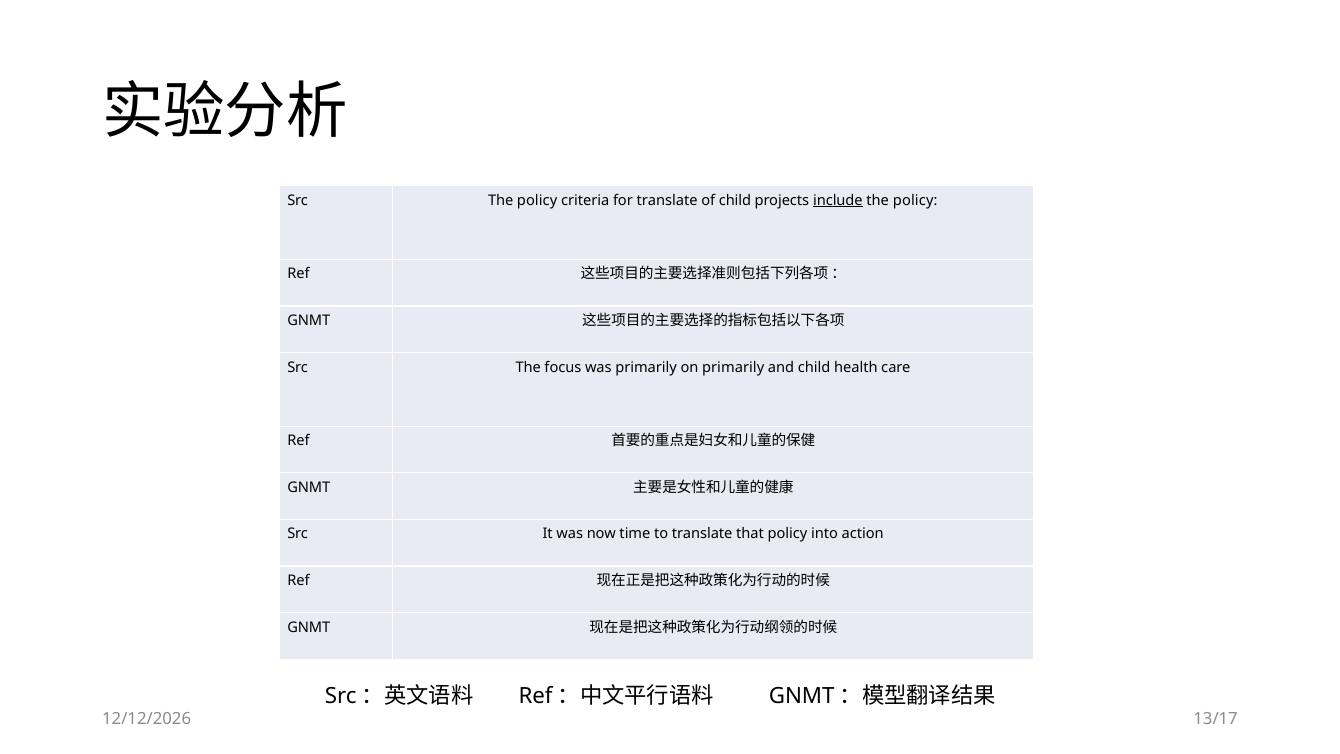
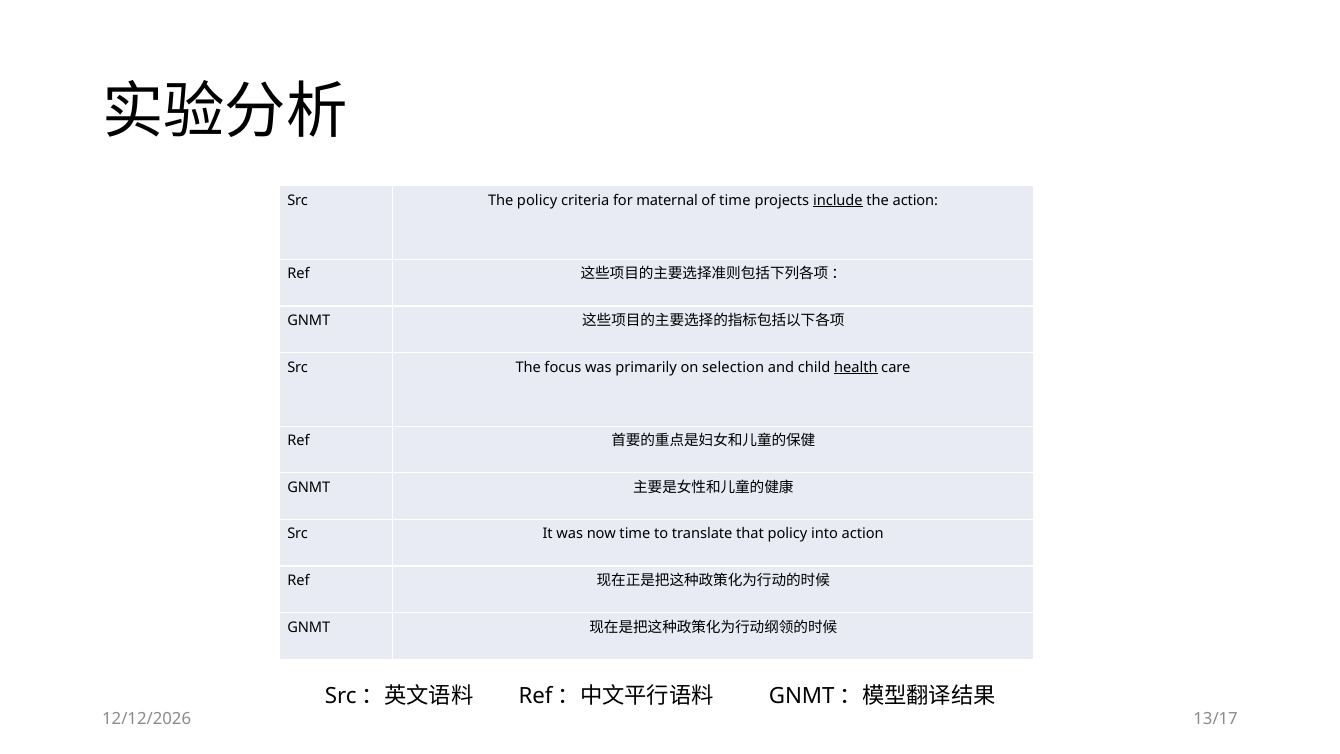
for translate: translate -> maternal
of child: child -> time
policy at (915, 201): policy -> action
on primarily: primarily -> selection
health underline: none -> present
